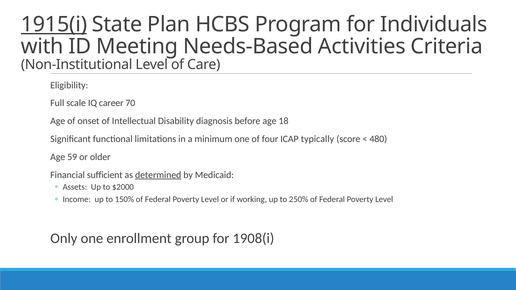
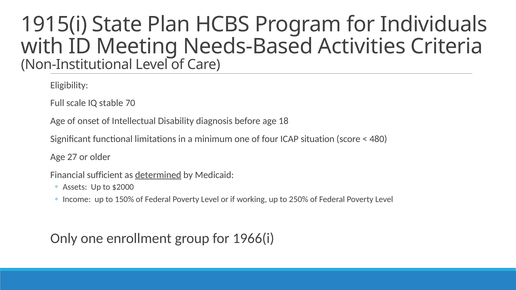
1915(i underline: present -> none
career: career -> stable
typically: typically -> situation
59: 59 -> 27
1908(i: 1908(i -> 1966(i
